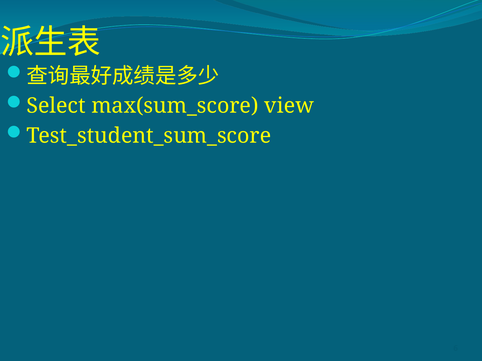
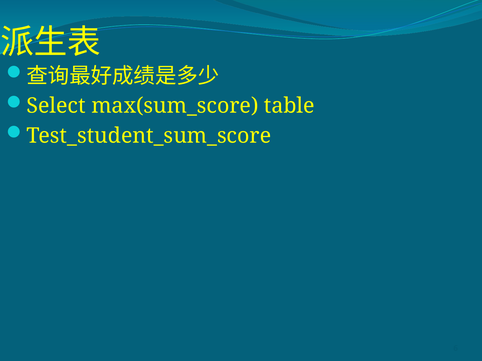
view: view -> table
